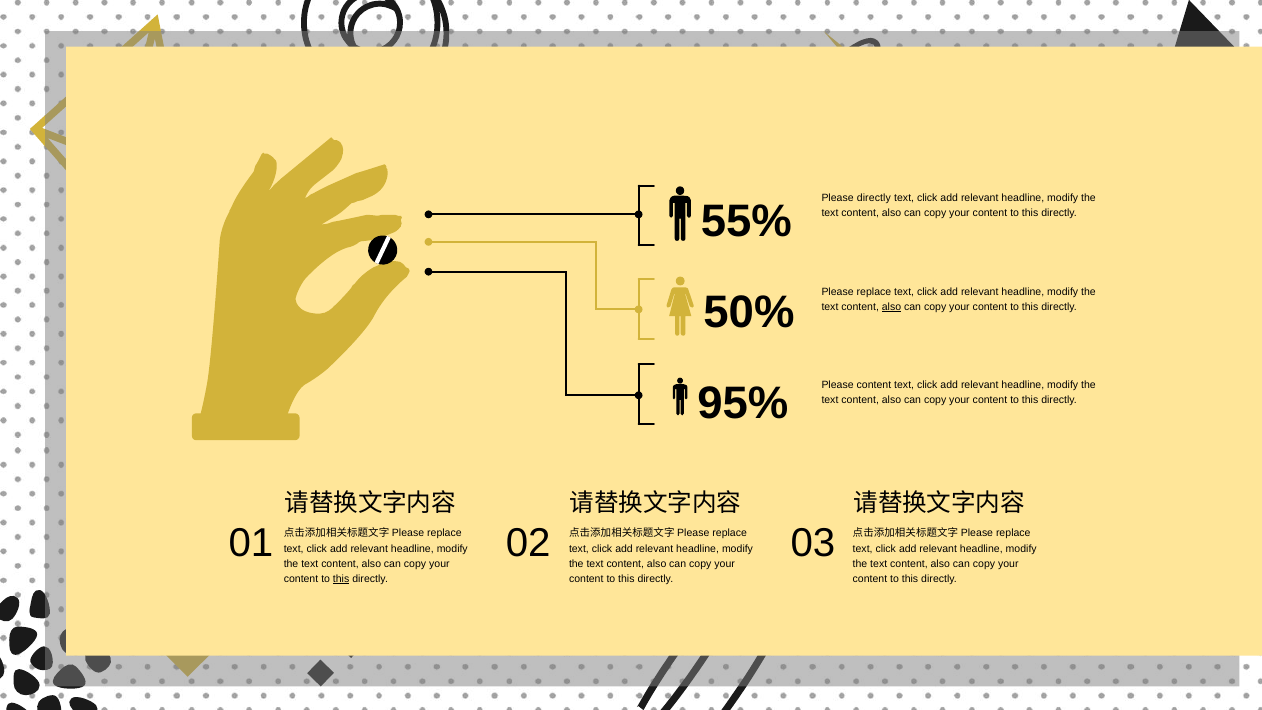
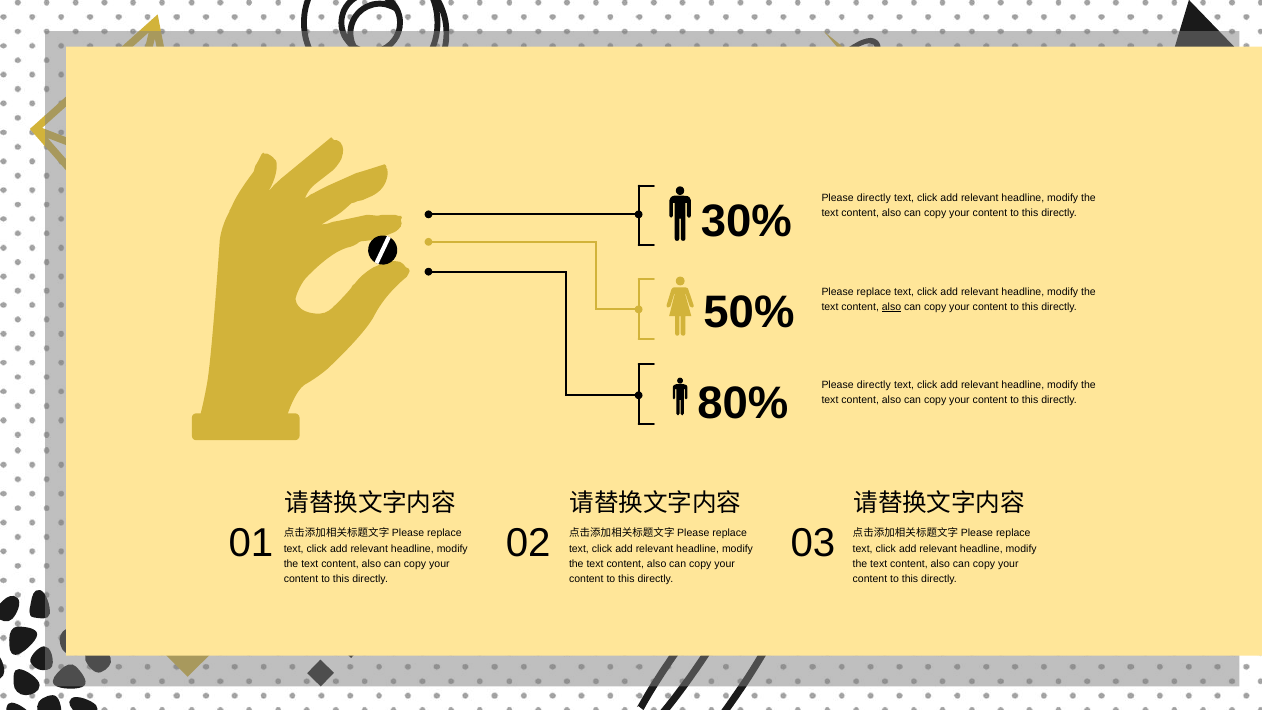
55%: 55% -> 30%
content at (874, 385): content -> directly
95%: 95% -> 80%
this at (341, 579) underline: present -> none
